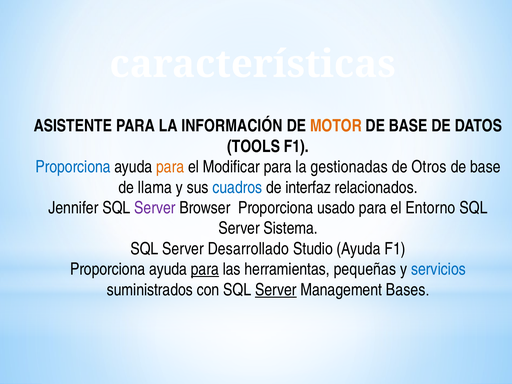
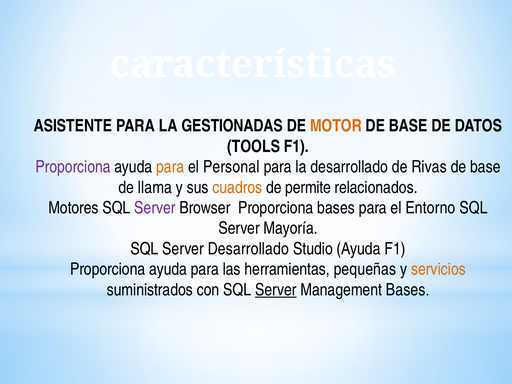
INFORMACIÓN: INFORMACIÓN -> GESTIONADAS
Proporciona at (73, 167) colour: blue -> purple
Modificar: Modificar -> Personal
la gestionadas: gestionadas -> desarrollado
Otros: Otros -> Rivas
cuadros colour: blue -> orange
interfaz: interfaz -> permite
Jennifer: Jennifer -> Motores
Proporciona usado: usado -> bases
Sistema: Sistema -> Mayoría
para at (205, 269) underline: present -> none
servicios colour: blue -> orange
